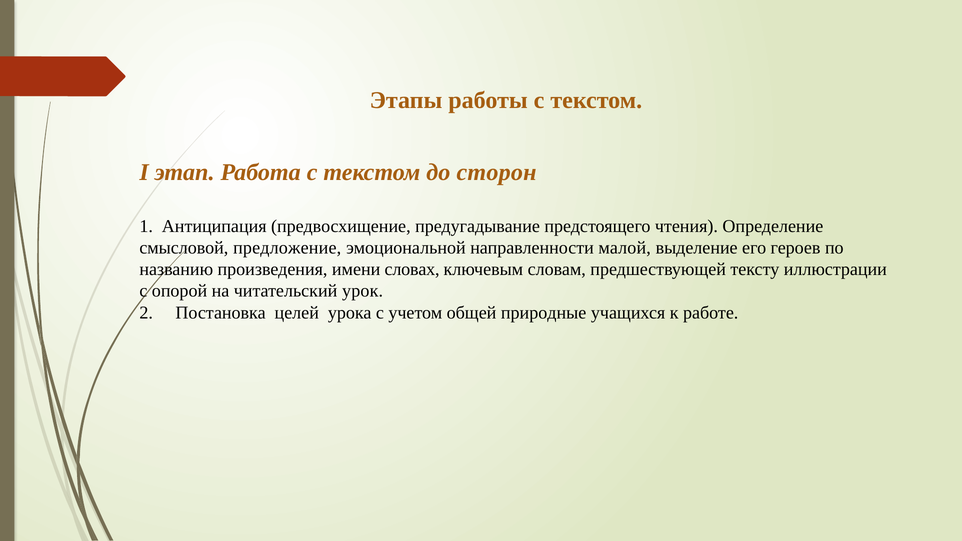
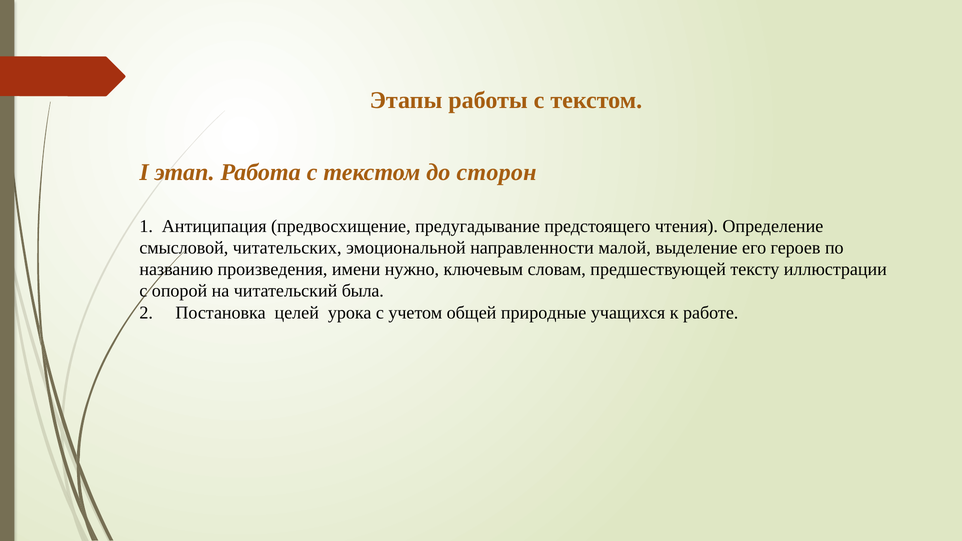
предложение: предложение -> читательских
словах: словах -> нужно
урок: урок -> была
